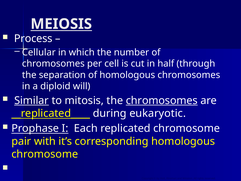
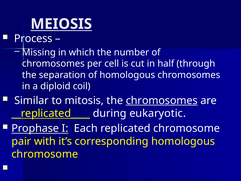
Cellular: Cellular -> Missing
will: will -> coil
Similar underline: present -> none
